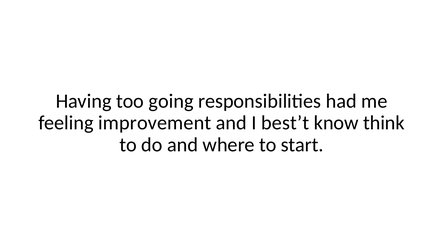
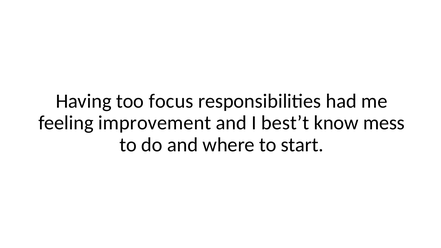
going: going -> focus
think: think -> mess
